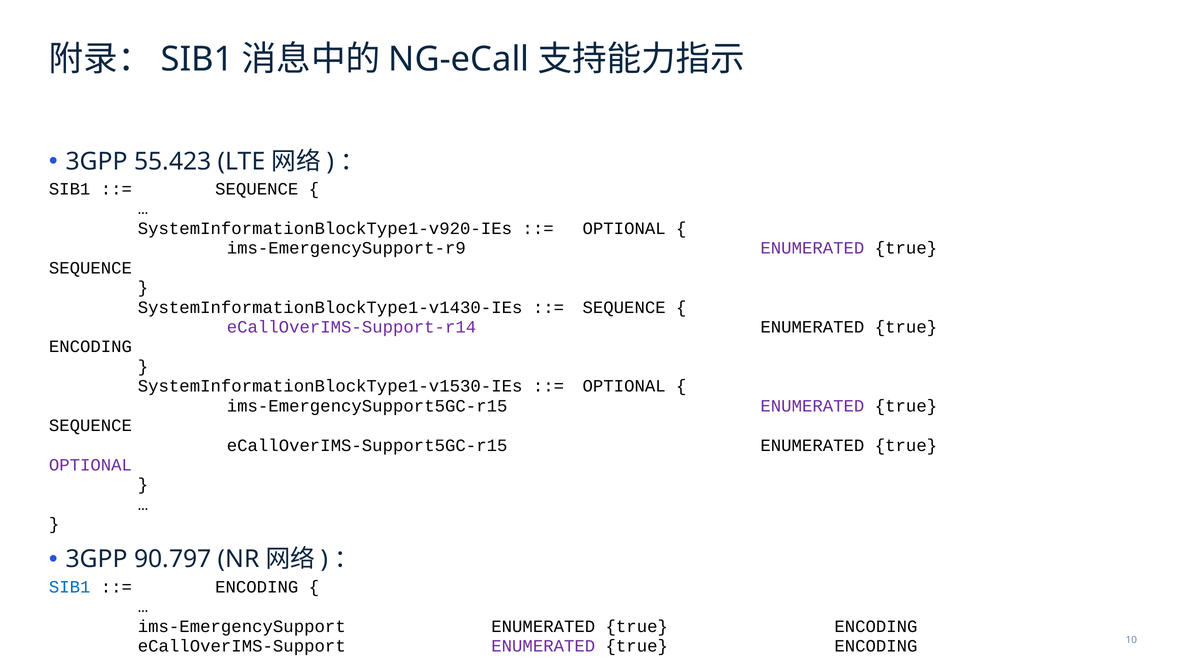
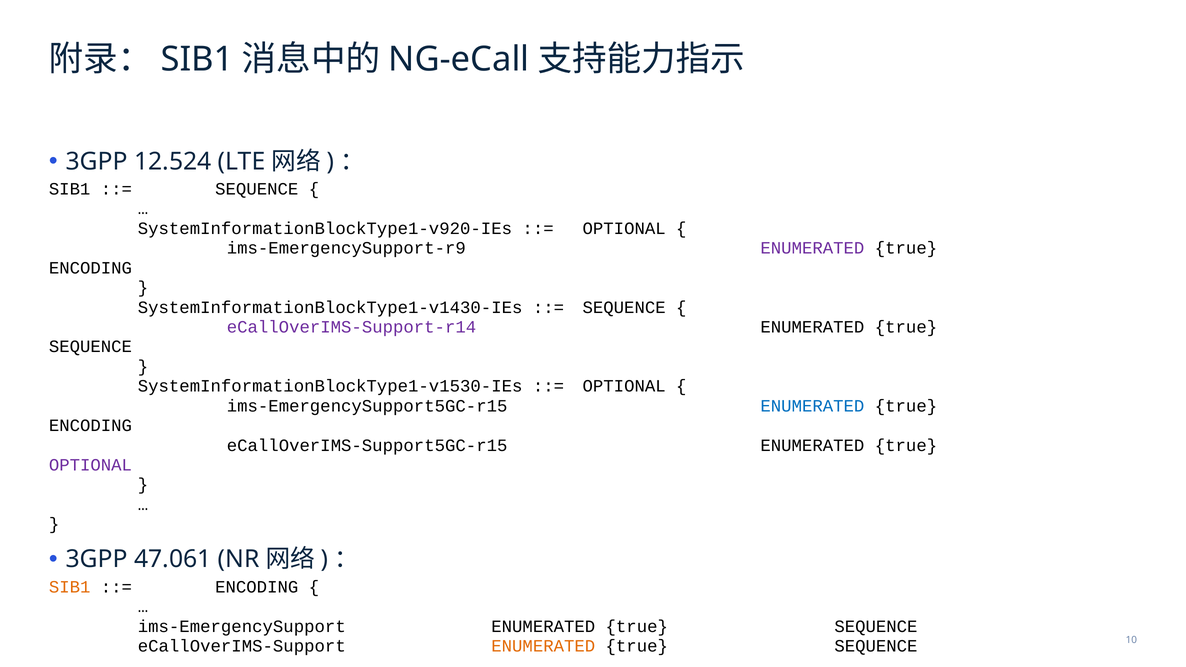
55.423: 55.423 -> 12.524
SEQUENCE at (90, 268): SEQUENCE -> ENCODING
ENCODING at (90, 347): ENCODING -> SEQUENCE
ENUMERATED at (812, 406) colour: purple -> blue
SEQUENCE at (90, 426): SEQUENCE -> ENCODING
90.797: 90.797 -> 47.061
SIB1 at (70, 587) colour: blue -> orange
ims-EmergencySupport ENUMERATED true ENCODING: ENCODING -> SEQUENCE
ENUMERATED at (543, 646) colour: purple -> orange
ENCODING at (876, 646): ENCODING -> SEQUENCE
